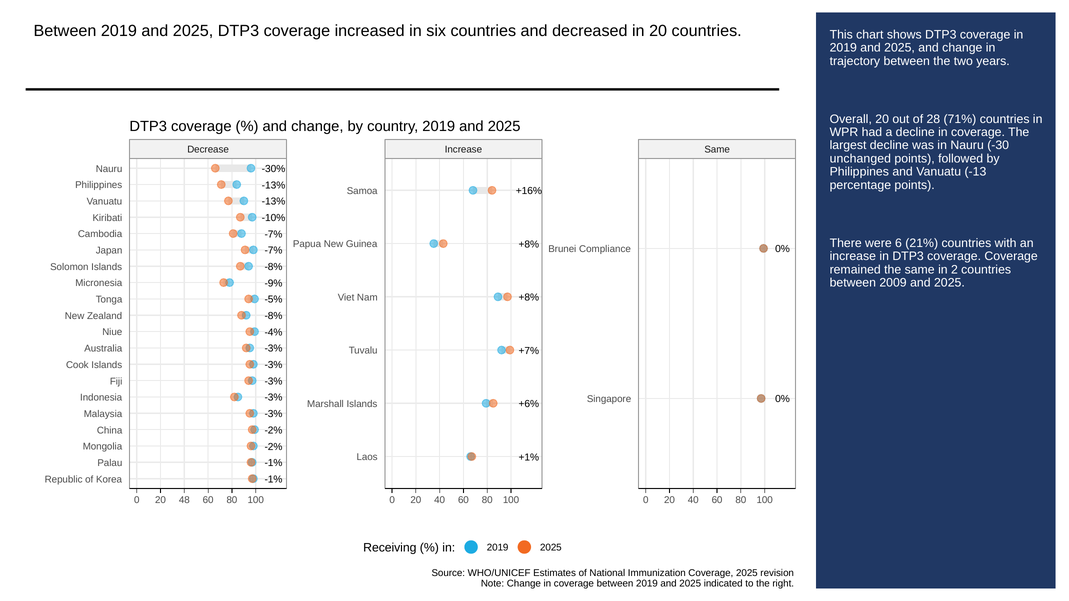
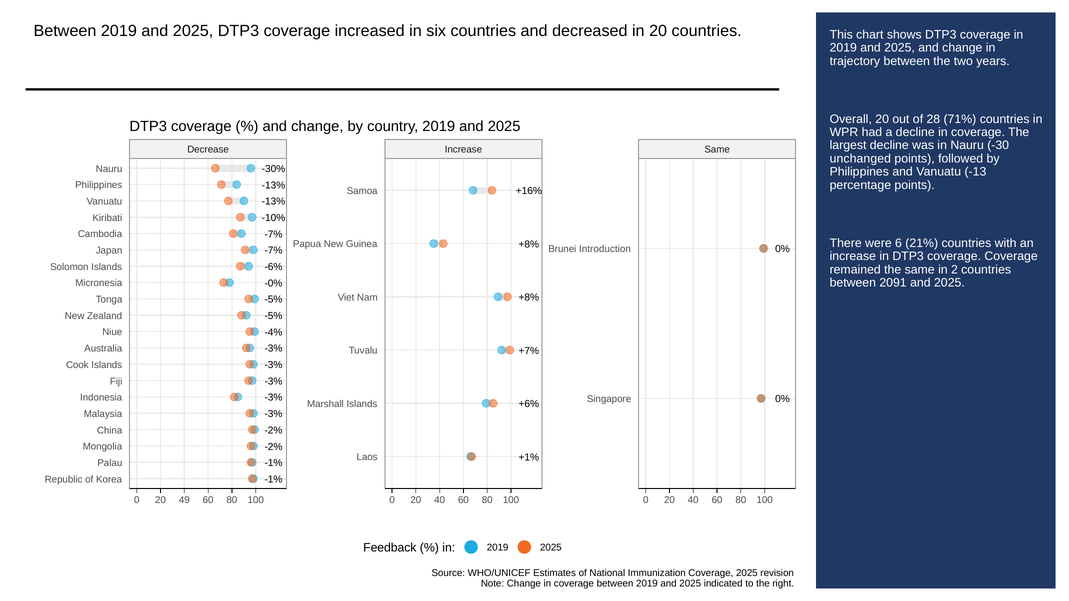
Compliance: Compliance -> Introduction
-8% at (274, 267): -8% -> -6%
2009: 2009 -> 2091
-9%: -9% -> -0%
-8% at (274, 316): -8% -> -5%
48: 48 -> 49
Receiving: Receiving -> Feedback
